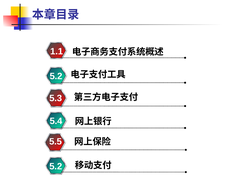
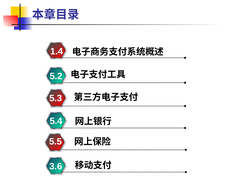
1.1: 1.1 -> 1.4
5.2 at (56, 166): 5.2 -> 3.6
